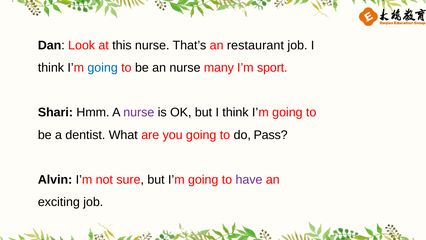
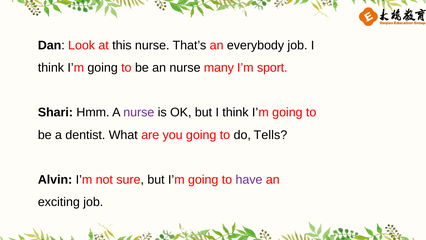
restaurant: restaurant -> everybody
going at (103, 68) colour: blue -> black
Pass: Pass -> Tells
